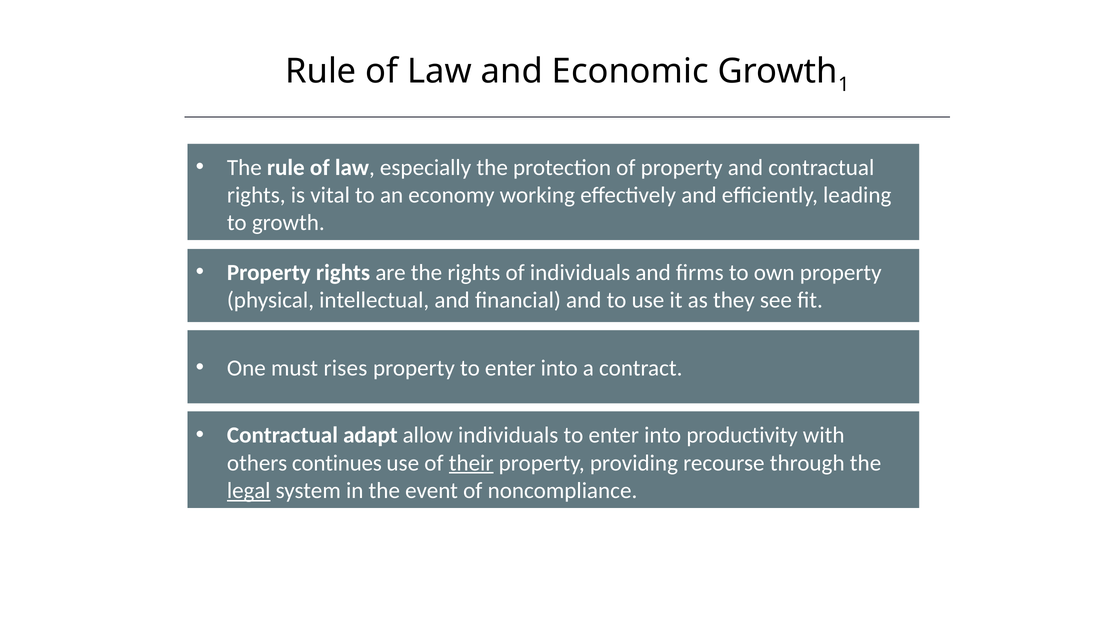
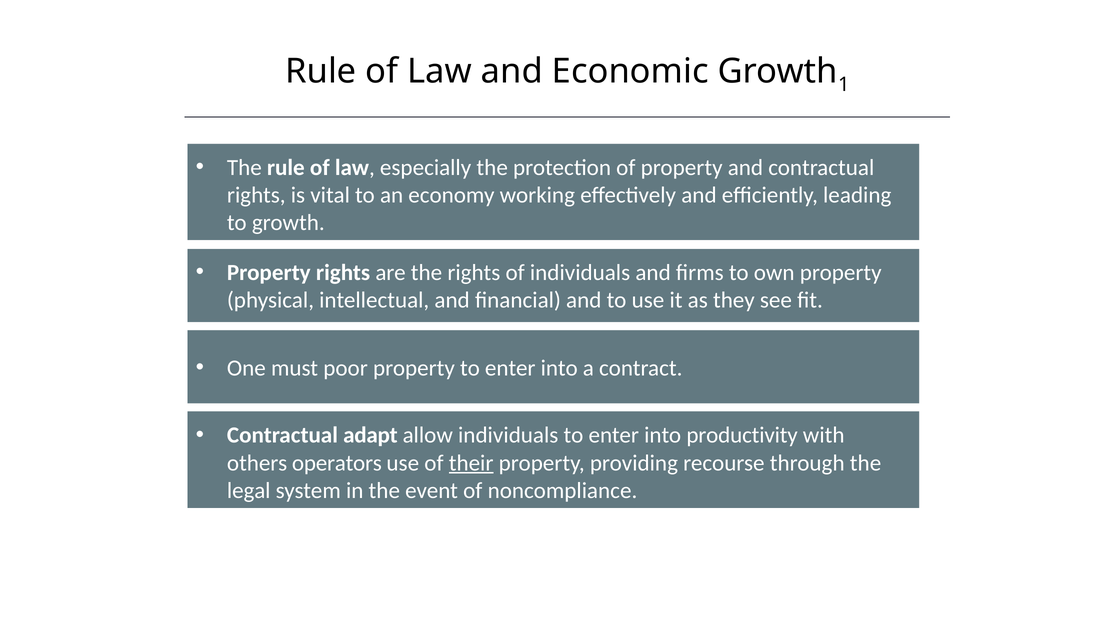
rises: rises -> poor
continues: continues -> operators
legal underline: present -> none
